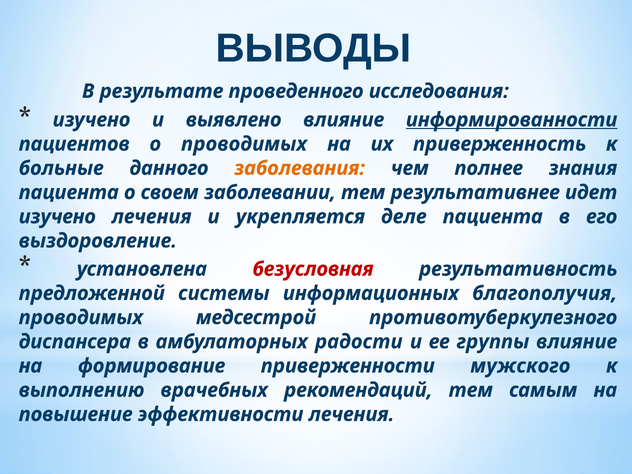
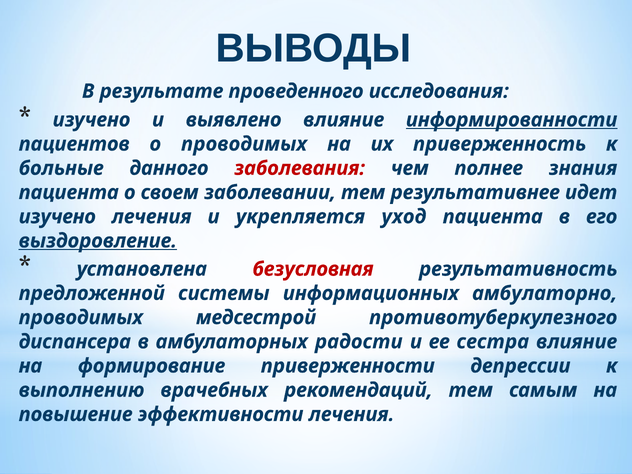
заболевания colour: orange -> red
деле: деле -> уход
выздоровление underline: none -> present
благополучия: благополучия -> амбулаторно
группы: группы -> сестра
мужского: мужского -> депрессии
